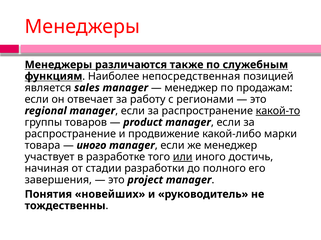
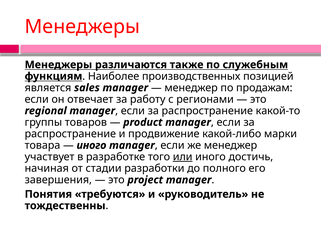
непосредственная: непосредственная -> производственных
какой-то underline: present -> none
новейших: новейших -> требуются
